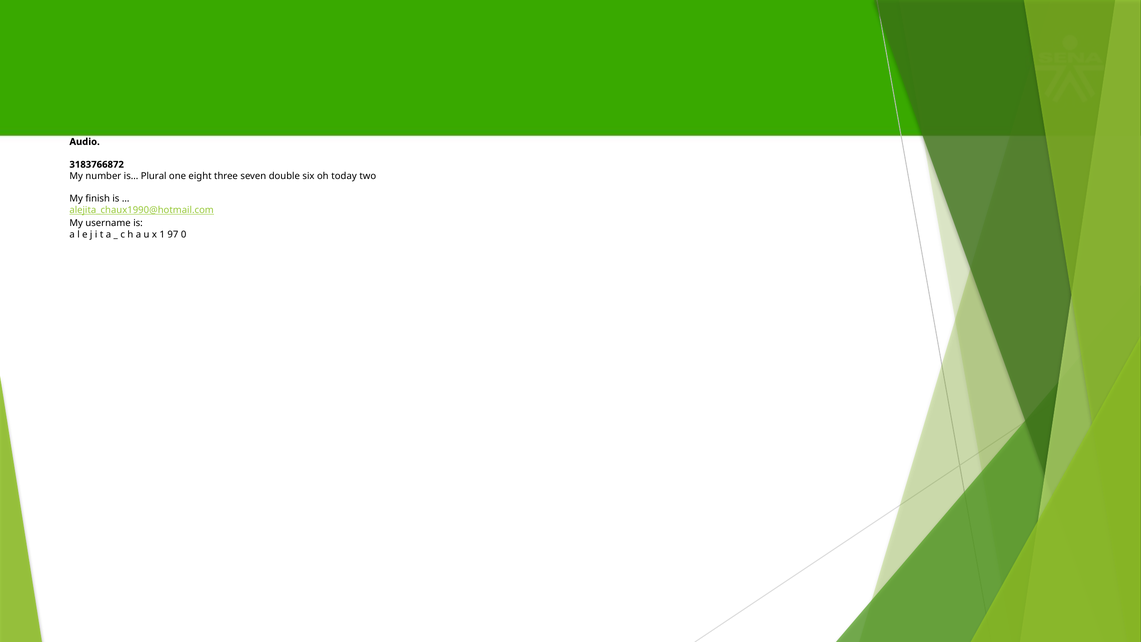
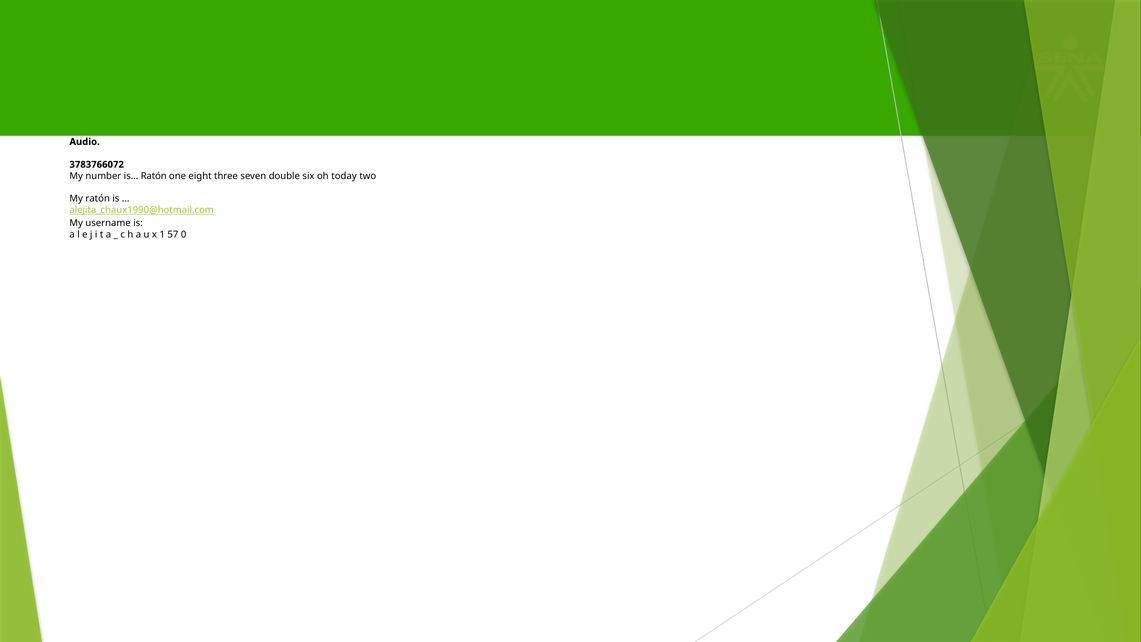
3183766872: 3183766872 -> 3783766072
is… Plural: Plural -> Ratón
My finish: finish -> ratón
97: 97 -> 57
